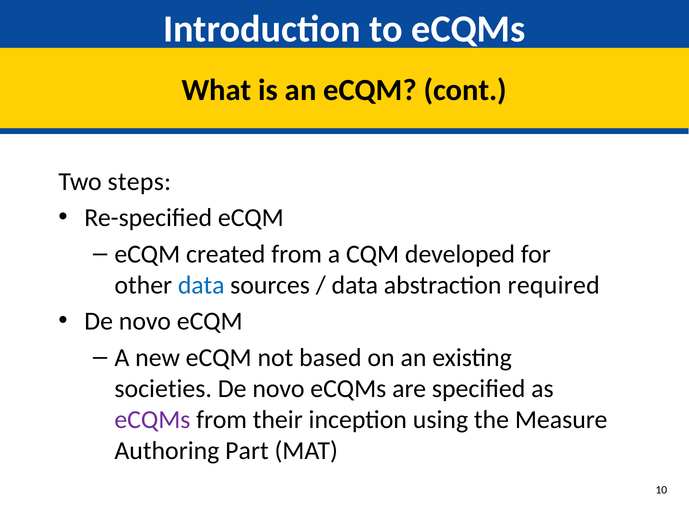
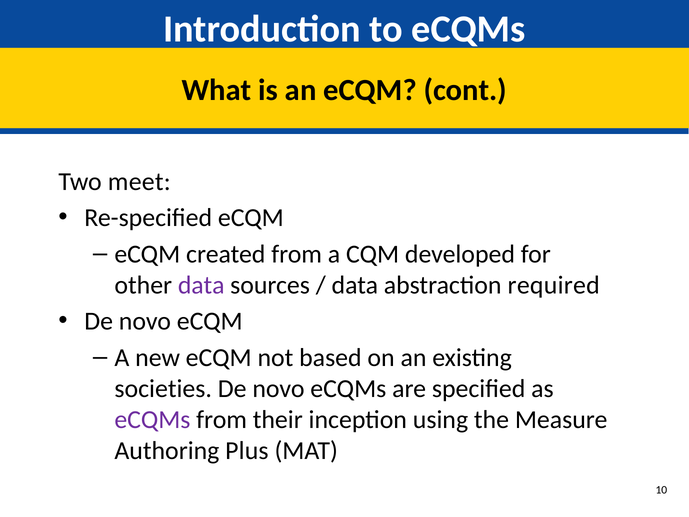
steps: steps -> meet
data at (201, 285) colour: blue -> purple
Part: Part -> Plus
